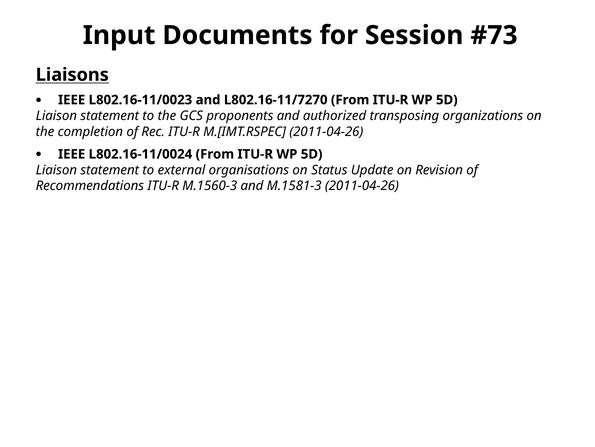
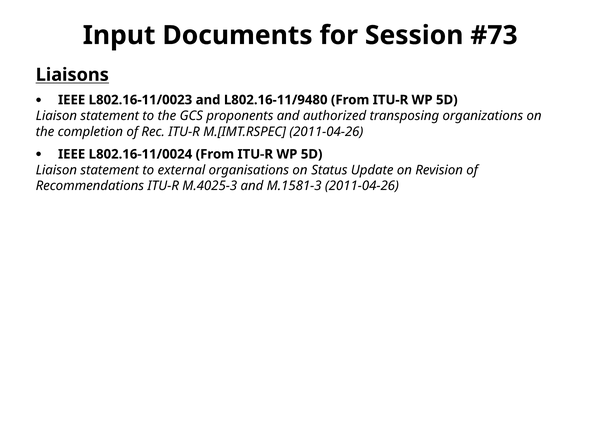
L802.16-11/7270: L802.16-11/7270 -> L802.16-11/9480
M.1560-3: M.1560-3 -> M.4025-3
